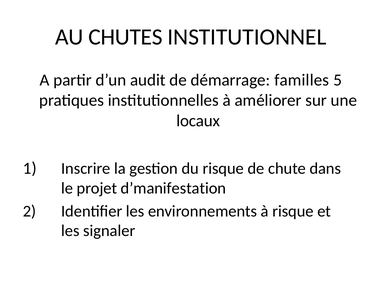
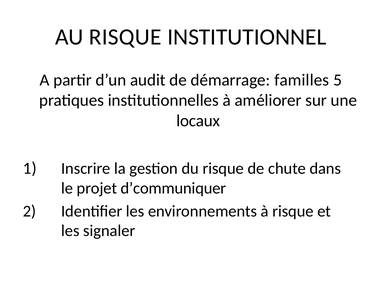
AU CHUTES: CHUTES -> RISQUE
d’manifestation: d’manifestation -> d’communiquer
